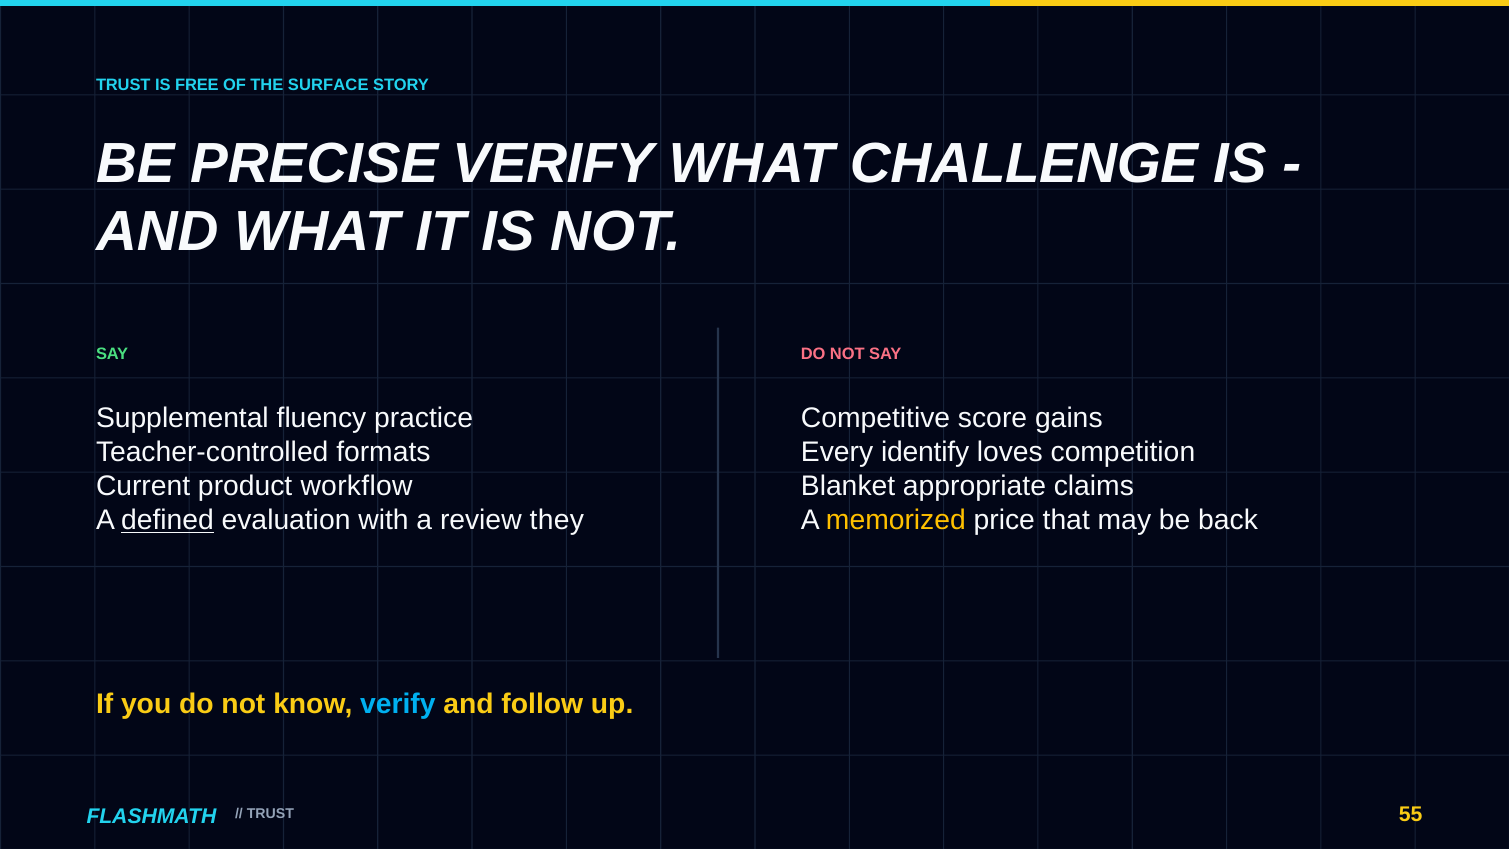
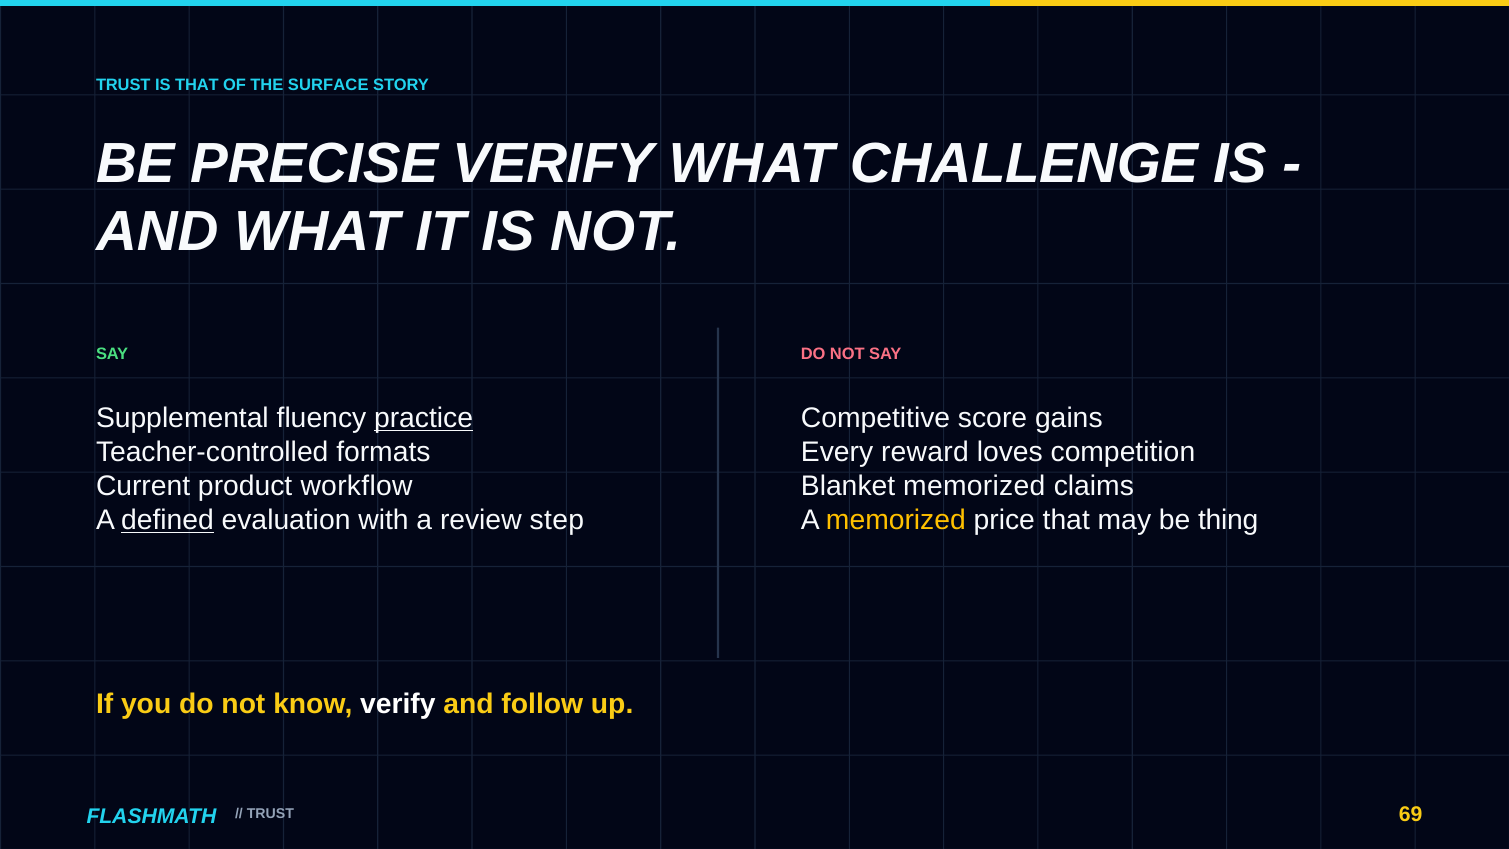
IS FREE: FREE -> THAT
practice underline: none -> present
identify: identify -> reward
Blanket appropriate: appropriate -> memorized
they: they -> step
back: back -> thing
verify at (398, 704) colour: light blue -> white
55: 55 -> 69
